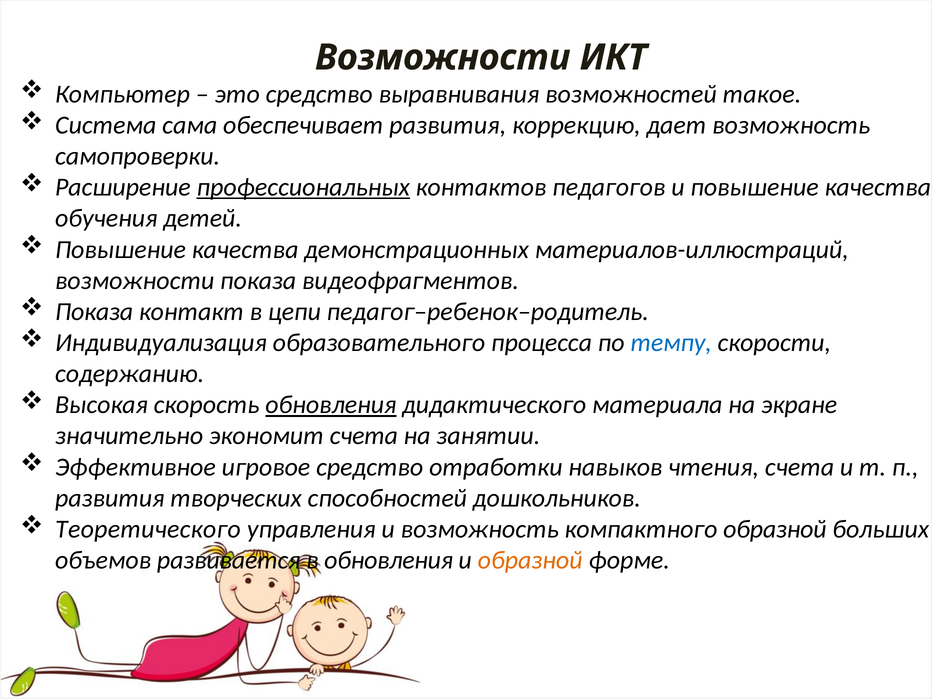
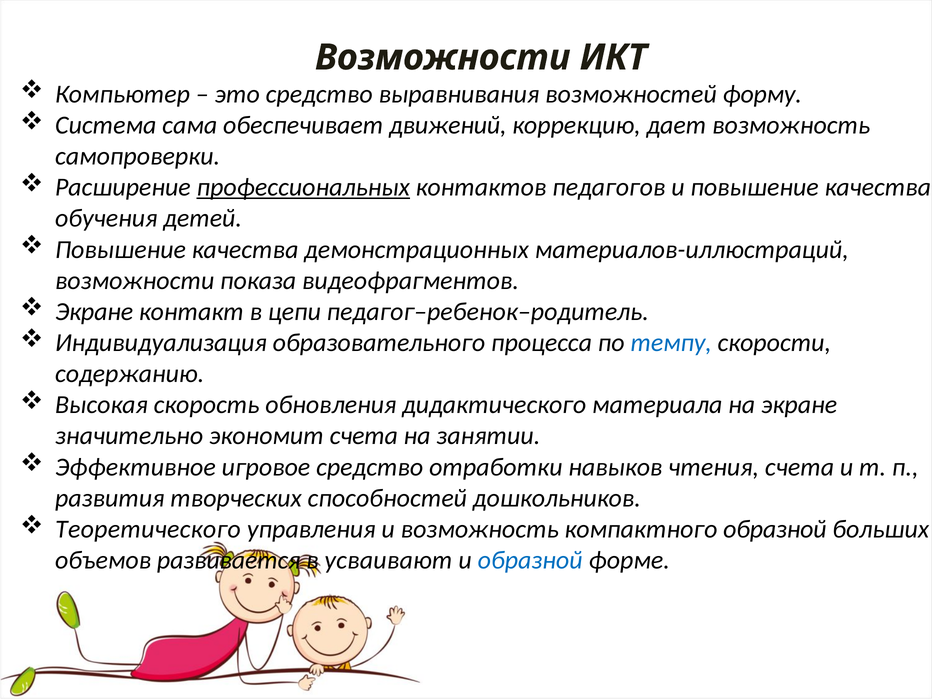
такое: такое -> форму
обеспечивает развития: развития -> движений
Показа at (94, 312): Показа -> Экране
обновления at (331, 405) underline: present -> none
в обновления: обновления -> усваивают
образной at (530, 560) colour: orange -> blue
